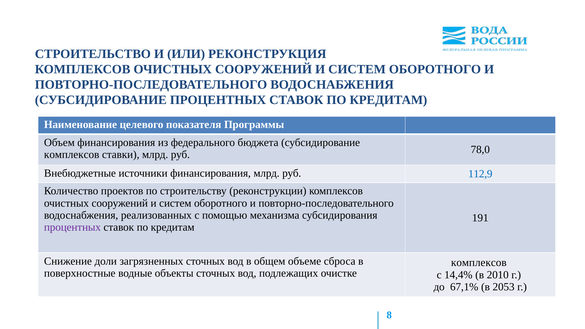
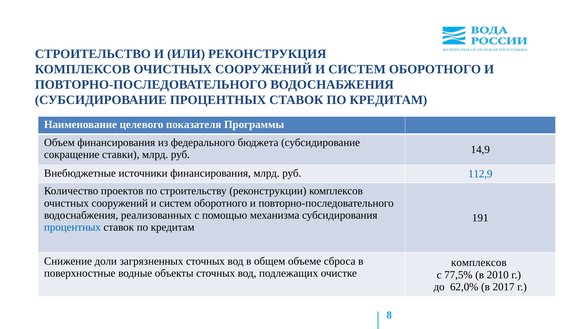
комплексов at (72, 155): комплексов -> сокращение
78,0: 78,0 -> 14,9
процентных at (72, 227) colour: purple -> blue
14,4%: 14,4% -> 77,5%
67,1%: 67,1% -> 62,0%
2053: 2053 -> 2017
